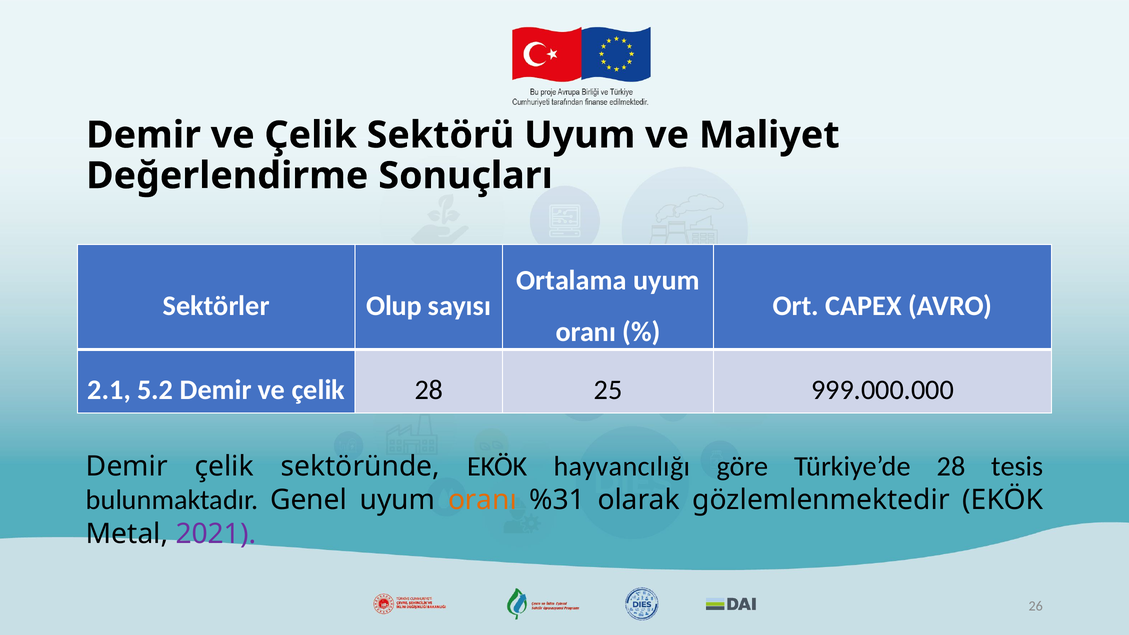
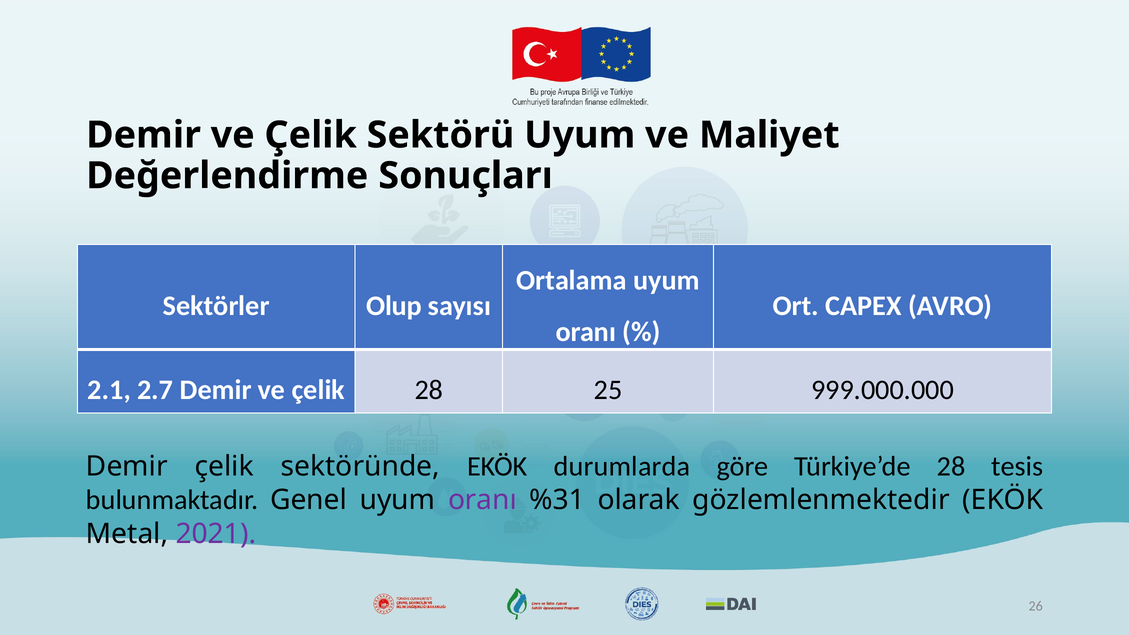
5.2: 5.2 -> 2.7
hayvancılığı: hayvancılığı -> durumlarda
oranı at (482, 500) colour: orange -> purple
